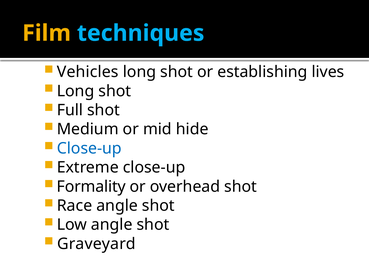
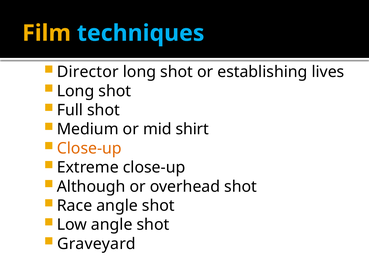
Vehicles: Vehicles -> Director
hide: hide -> shirt
Close-up at (89, 148) colour: blue -> orange
Formality: Formality -> Although
